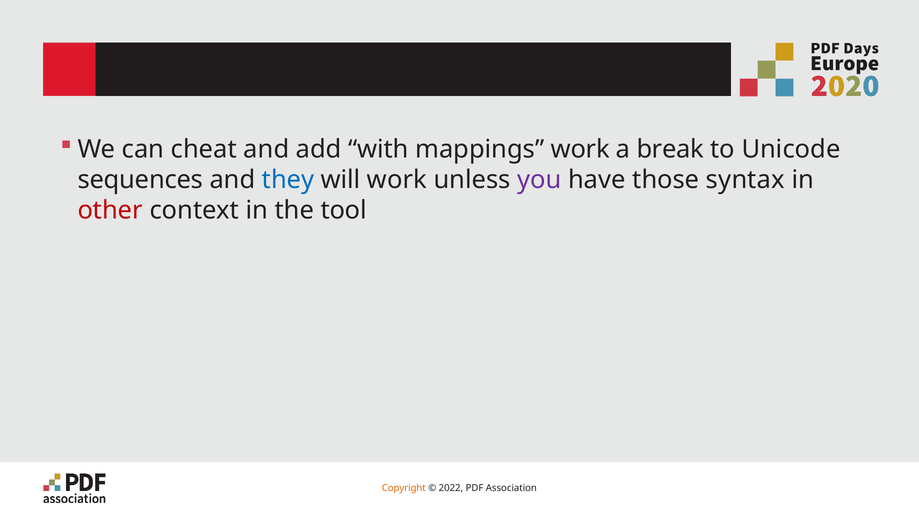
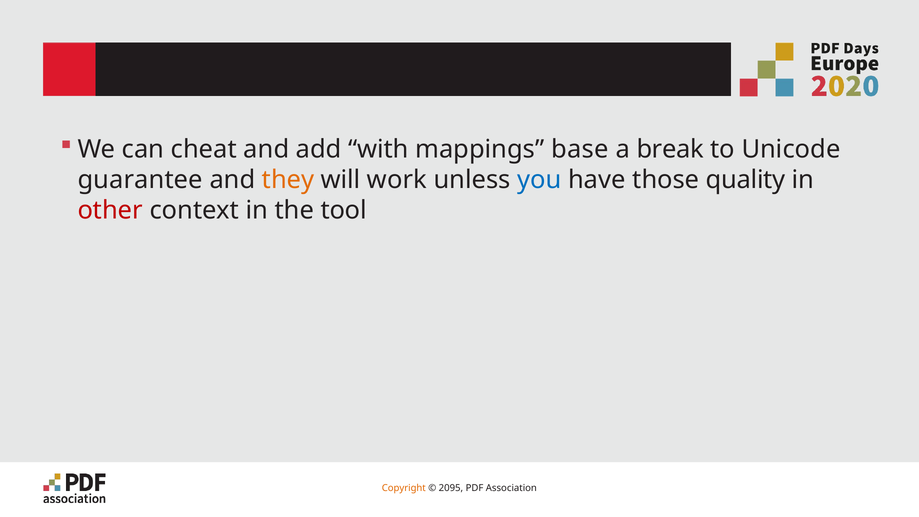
mappings work: work -> base
sequences: sequences -> guarantee
they colour: blue -> orange
you colour: purple -> blue
syntax: syntax -> quality
2022: 2022 -> 2095
